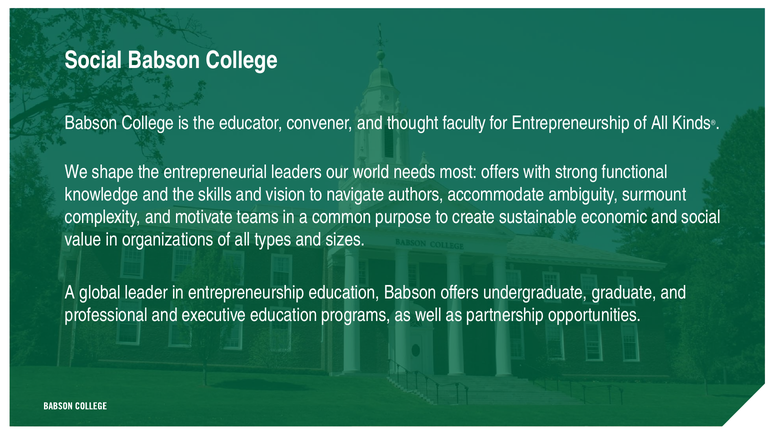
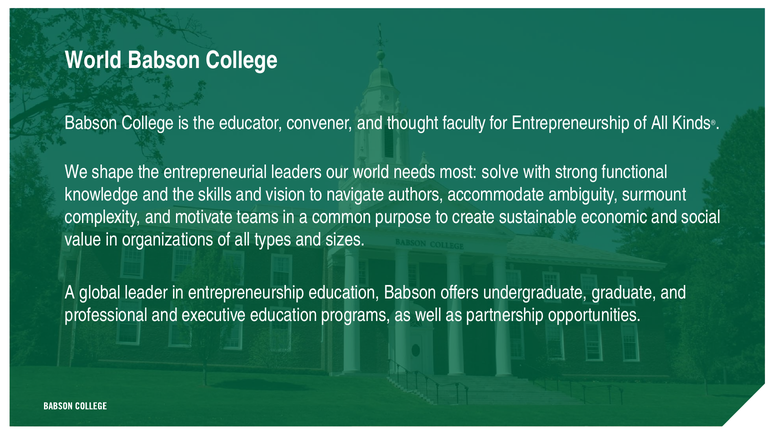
Social at (94, 60): Social -> World
most offers: offers -> solve
